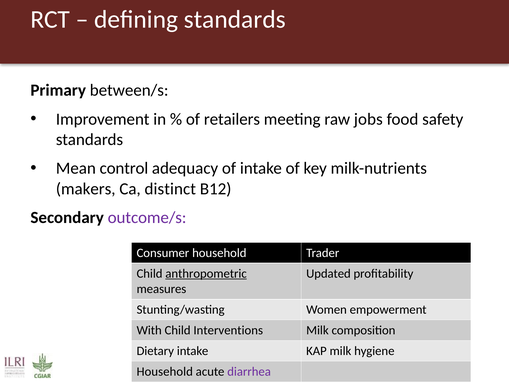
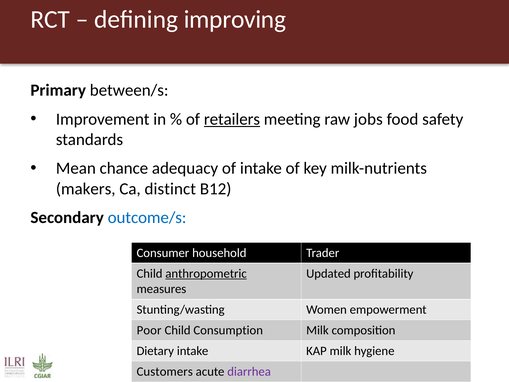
defining standards: standards -> improving
retailers underline: none -> present
control: control -> chance
outcome/s colour: purple -> blue
With: With -> Poor
Interventions: Interventions -> Consumption
Household at (165, 371): Household -> Customers
